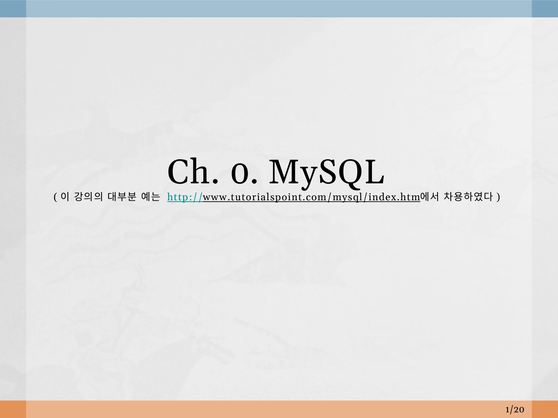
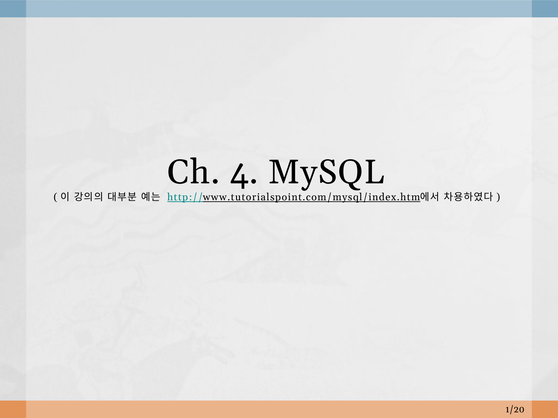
0: 0 -> 4
